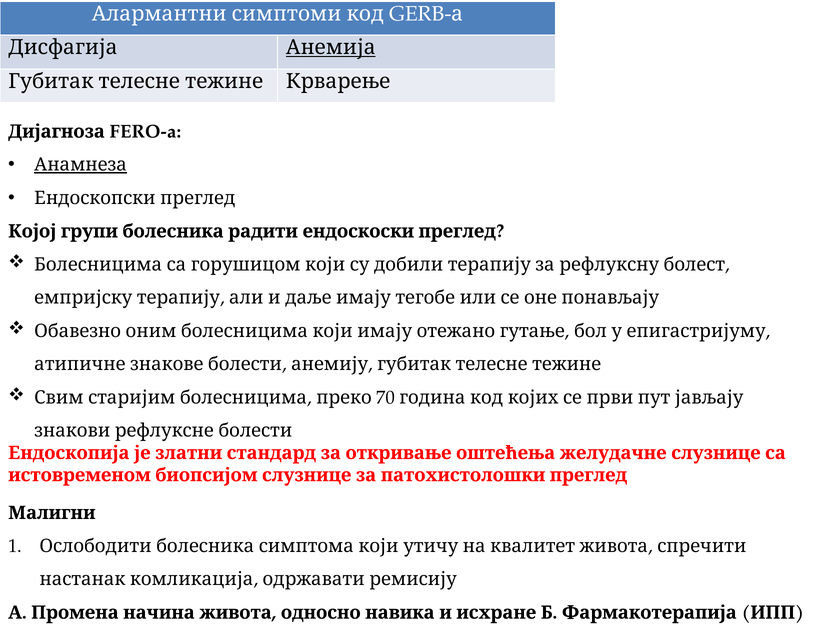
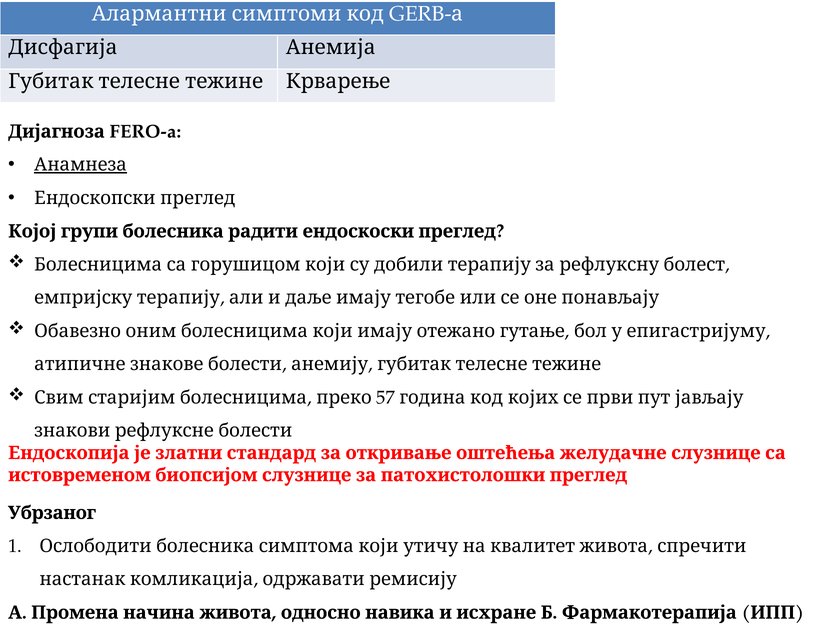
Анемија underline: present -> none
70: 70 -> 57
Малигни: Малигни -> Убрзаног
